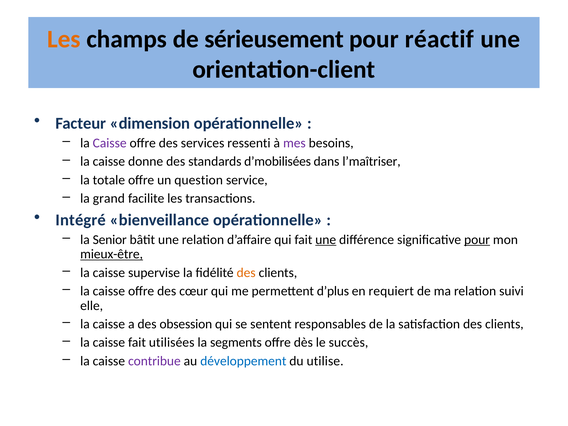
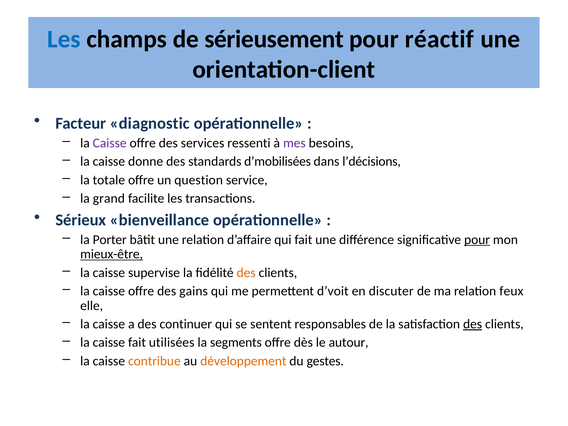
Les at (64, 39) colour: orange -> blue
dimension: dimension -> diagnostic
l’maîtriser: l’maîtriser -> l’décisions
Intégré: Intégré -> Sérieux
Senior: Senior -> Porter
une at (326, 240) underline: present -> none
cœur: cœur -> gains
d’plus: d’plus -> d’voit
requiert: requiert -> discuter
suivi: suivi -> feux
obsession: obsession -> continuer
des at (473, 324) underline: none -> present
succès: succès -> autour
contribue colour: purple -> orange
développement colour: blue -> orange
utilise: utilise -> gestes
